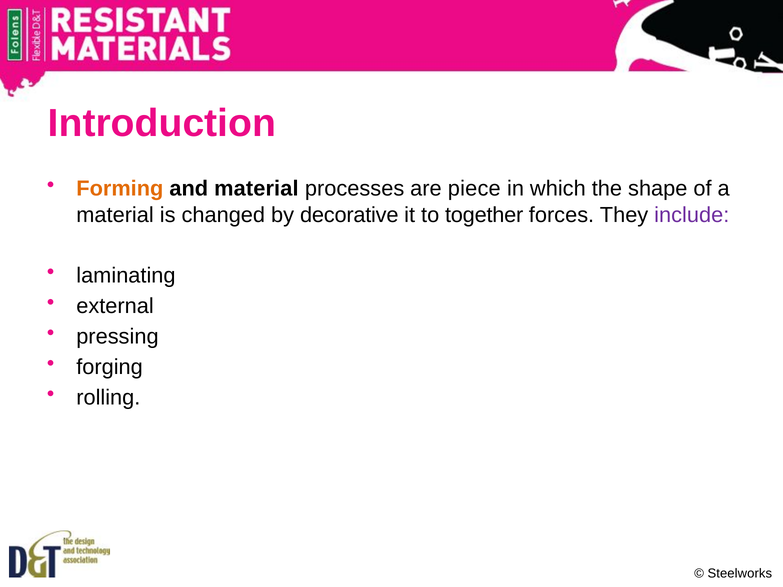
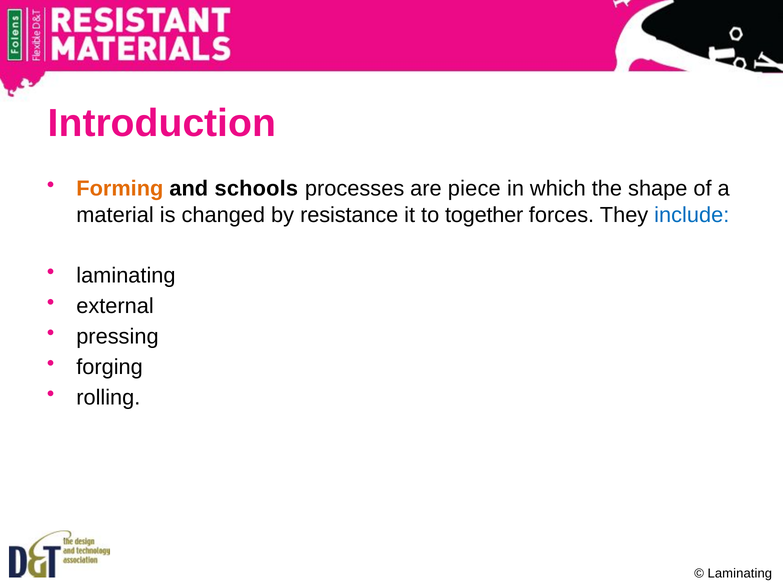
and material: material -> schools
decorative: decorative -> resistance
include colour: purple -> blue
Steelworks at (740, 574): Steelworks -> Laminating
